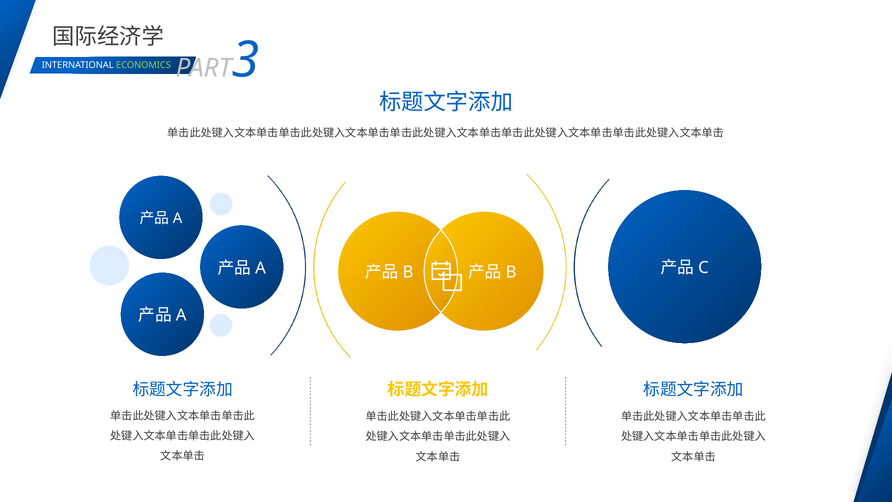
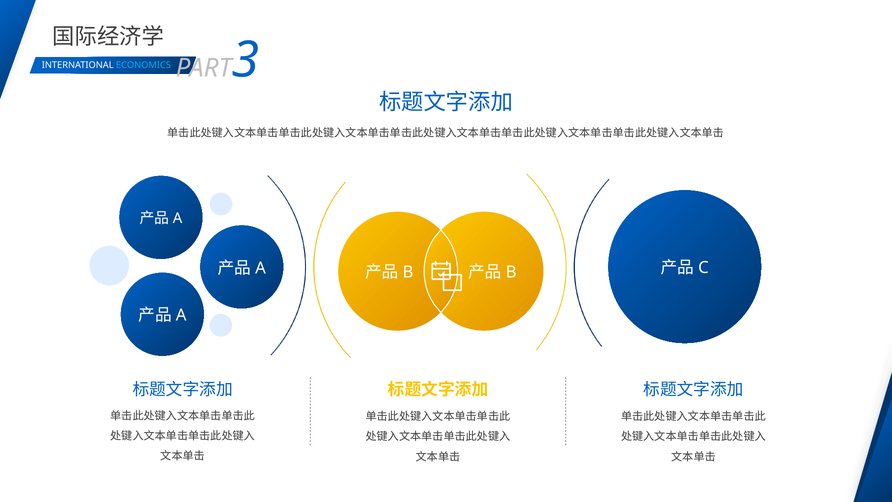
ECONOMICS colour: light green -> light blue
